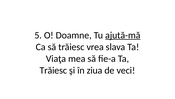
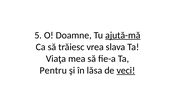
Trăiesc at (53, 70): Trăiesc -> Pentru
ziua: ziua -> lăsa
veci underline: none -> present
